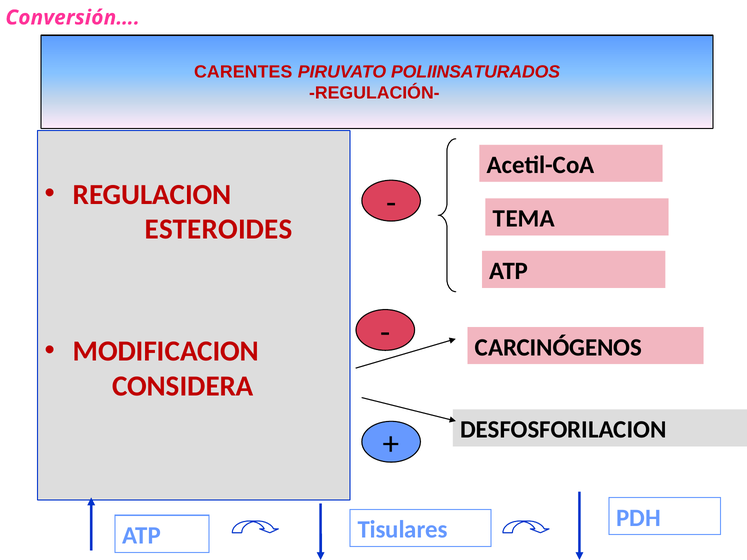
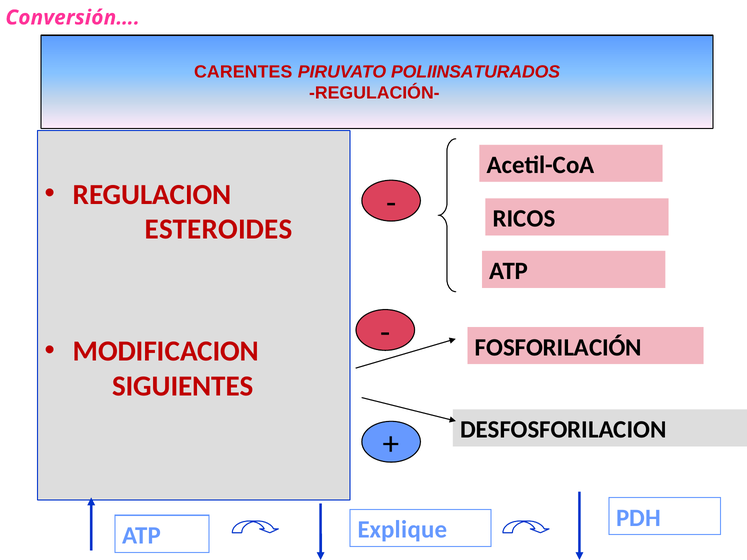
TEMA: TEMA -> RICOS
CARCINÓGENOS: CARCINÓGENOS -> FOSFORILACIÓN
CONSIDERA: CONSIDERA -> SIGUIENTES
Tisulares: Tisulares -> Explique
